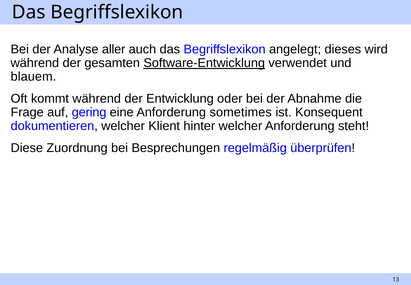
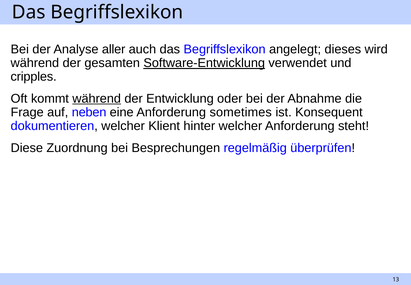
blauem: blauem -> cripples
während at (97, 98) underline: none -> present
gering: gering -> neben
